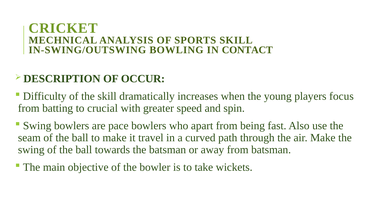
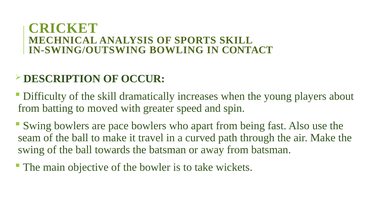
focus: focus -> about
crucial: crucial -> moved
